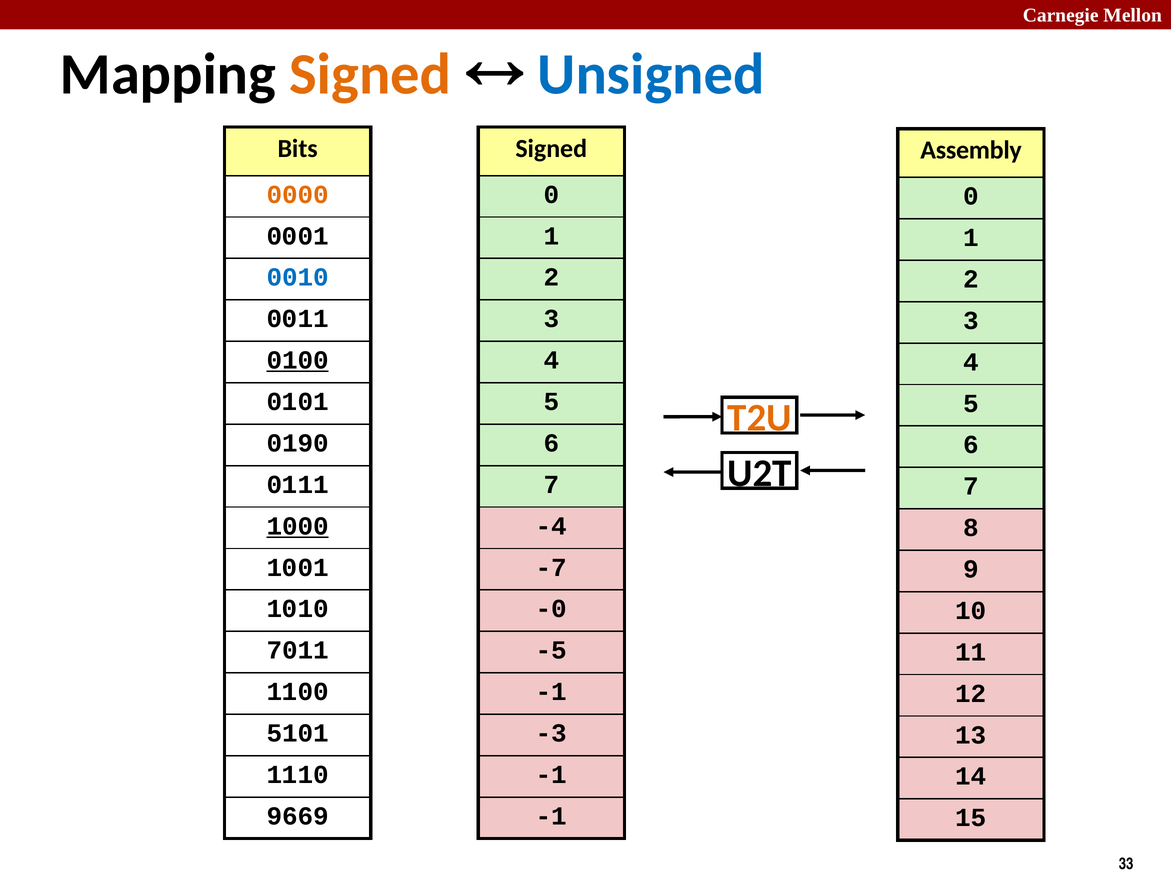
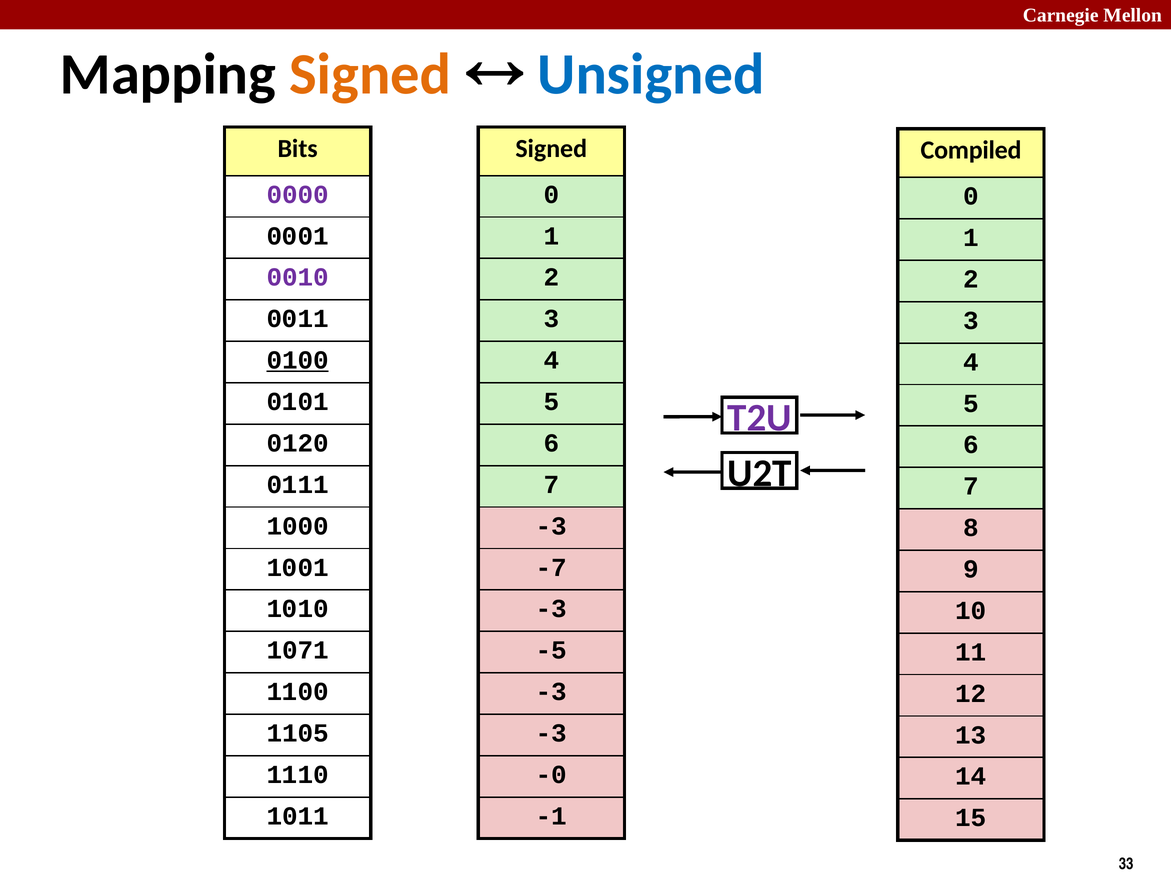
Assembly: Assembly -> Compiled
0000 colour: orange -> purple
0010 colour: blue -> purple
T2U colour: orange -> purple
0190: 0190 -> 0120
1000 underline: present -> none
-4 at (551, 526): -4 -> -3
-0 at (551, 608): -0 -> -3
7011: 7011 -> 1071
-1 at (551, 691): -1 -> -3
5101: 5101 -> 1105
-1 at (551, 774): -1 -> -0
9669: 9669 -> 1011
